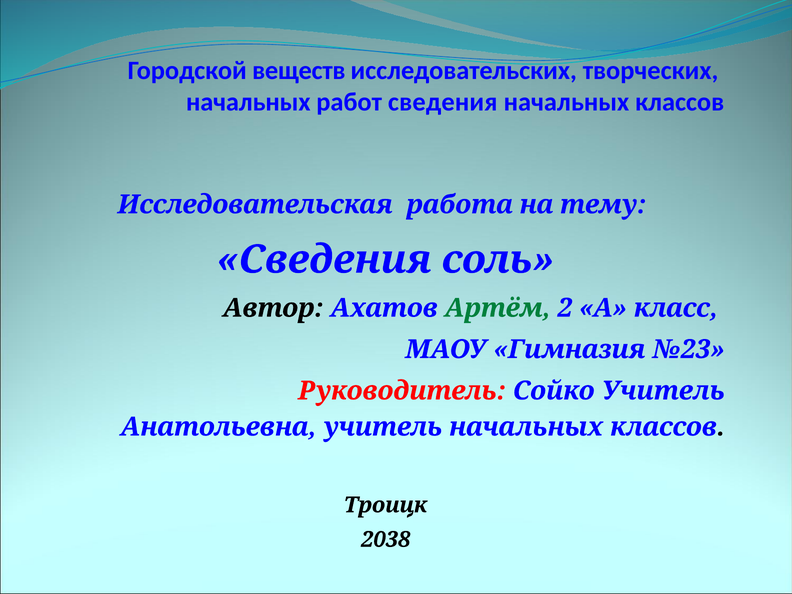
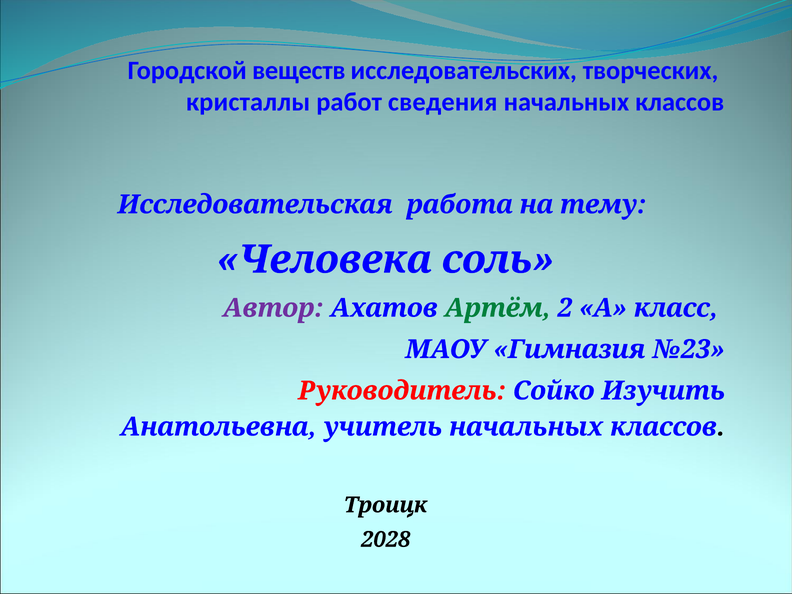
начальных at (248, 102): начальных -> кристаллы
Сведения at (324, 260): Сведения -> Человека
Автор colour: black -> purple
Сойко Учитель: Учитель -> Изучить
2038: 2038 -> 2028
